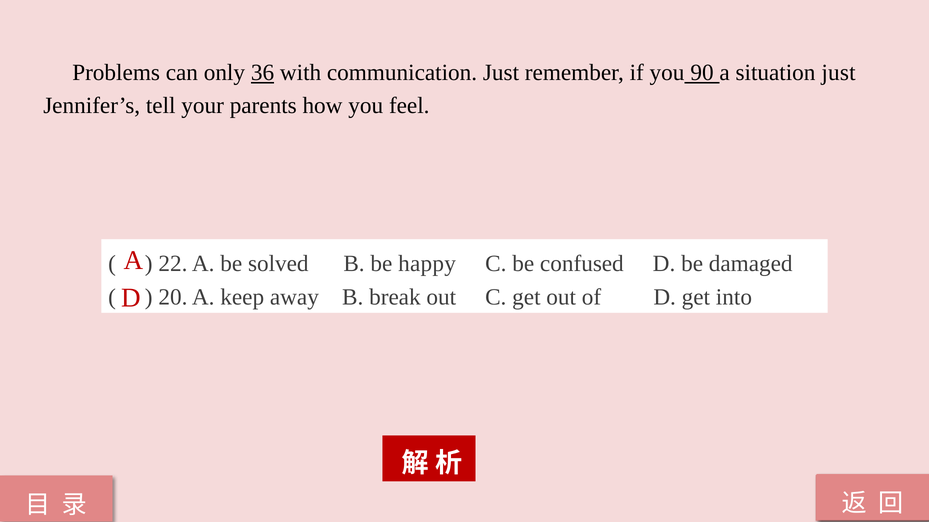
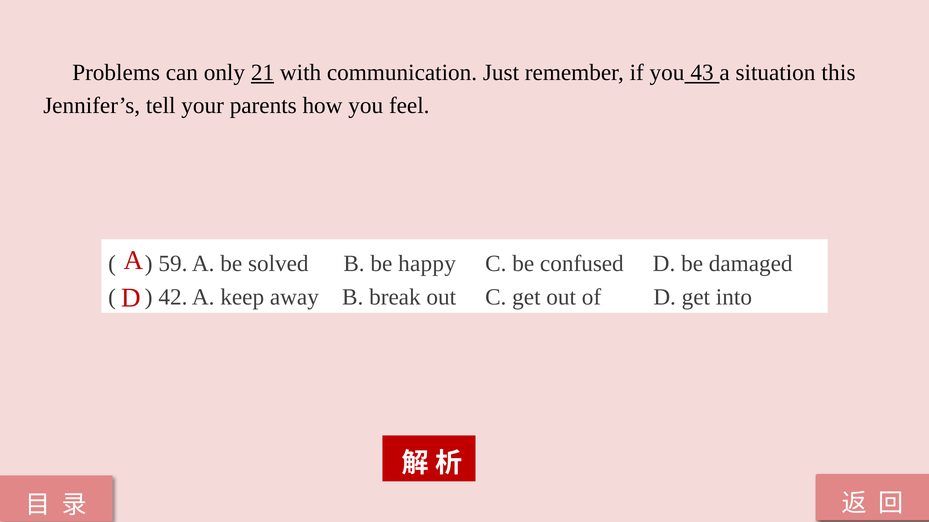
36: 36 -> 21
90: 90 -> 43
situation just: just -> this
22: 22 -> 59
20: 20 -> 42
